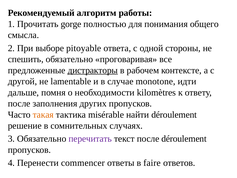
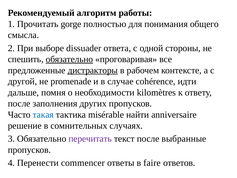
pitoyable: pitoyable -> dissuader
обязательно at (69, 59) underline: none -> present
lamentable: lamentable -> promenade
monotone: monotone -> cohérence
такая colour: orange -> blue
найти déroulement: déroulement -> anniversaire
после déroulement: déroulement -> выбранные
